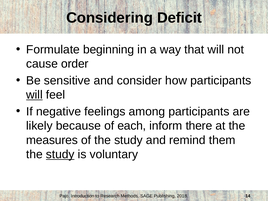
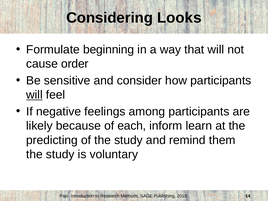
Deficit: Deficit -> Looks
there: there -> learn
measures: measures -> predicting
study at (60, 154) underline: present -> none
